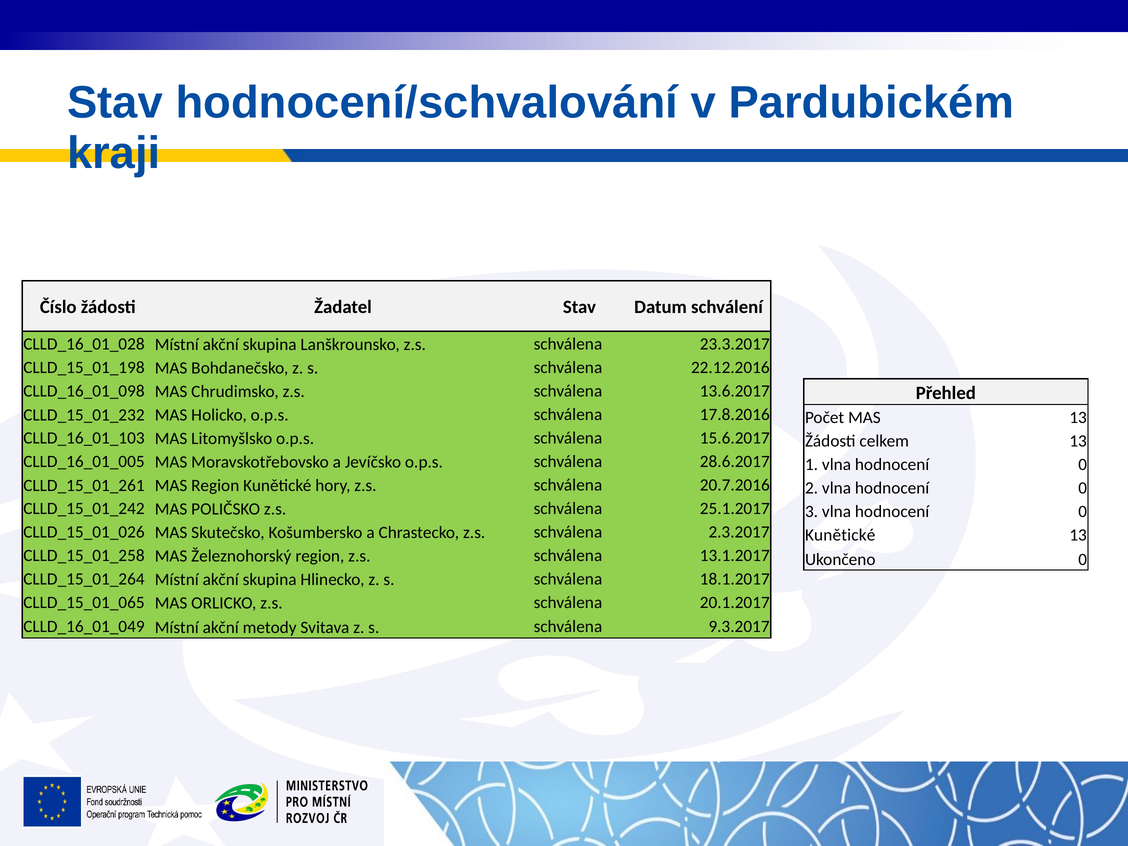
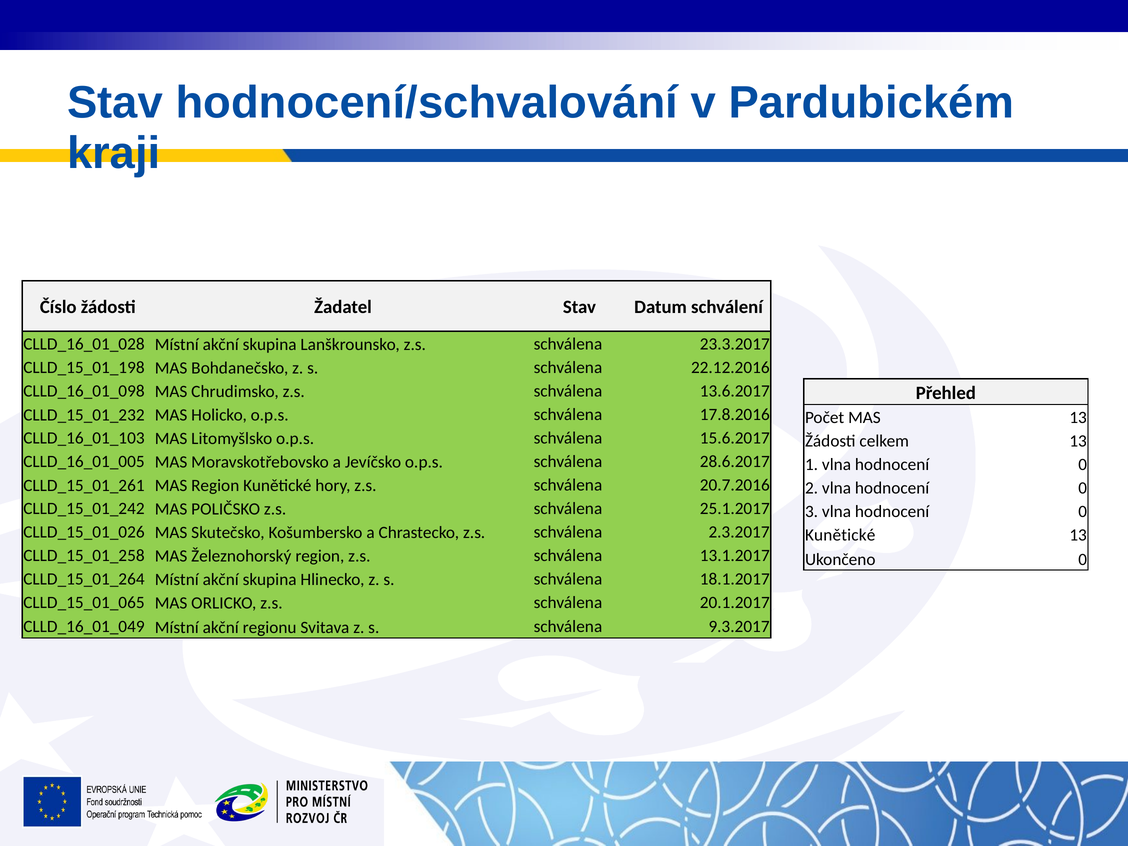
metody: metody -> regionu
